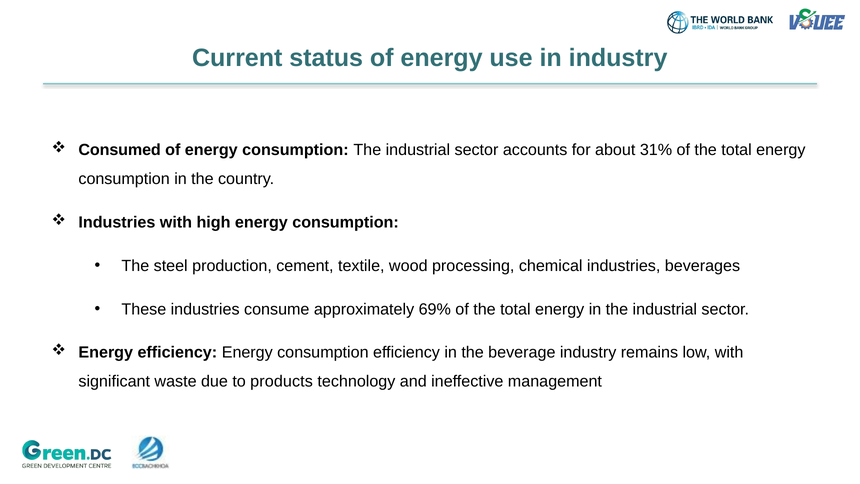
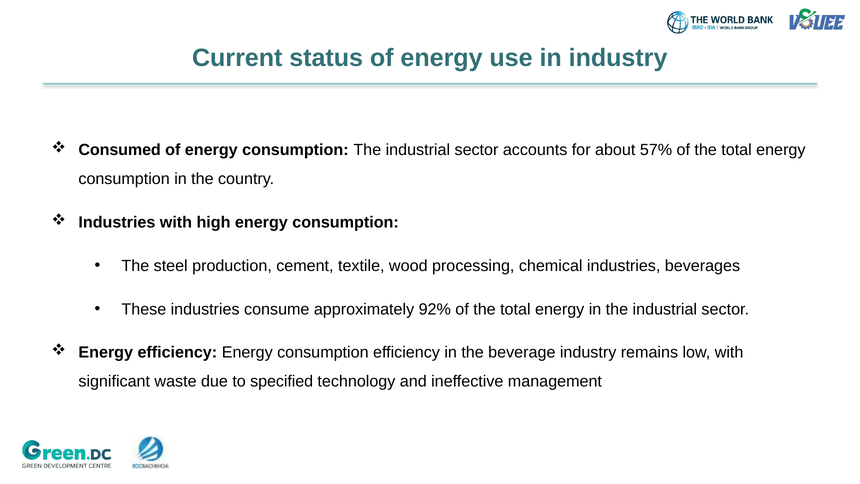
31%: 31% -> 57%
69%: 69% -> 92%
products: products -> specified
